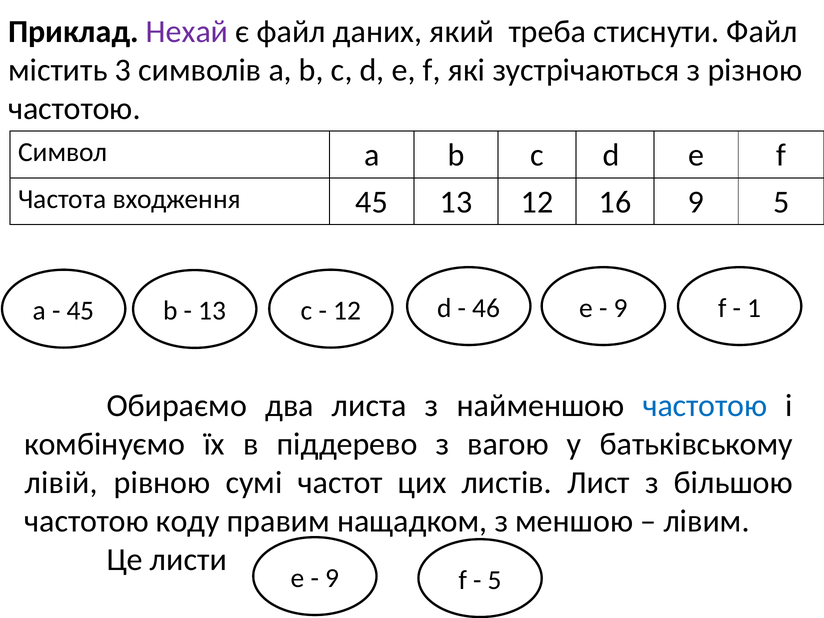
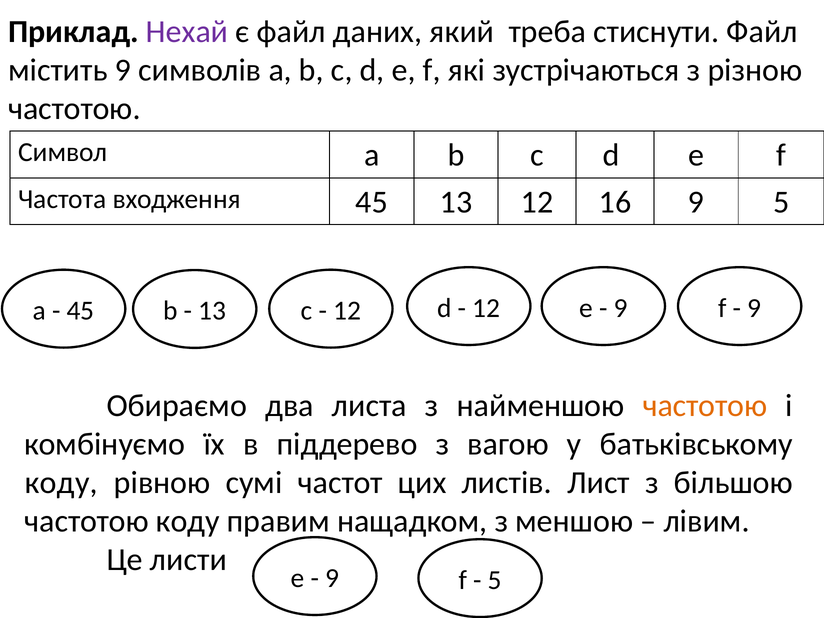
містить 3: 3 -> 9
46 at (486, 308): 46 -> 12
1 at (754, 308): 1 -> 9
частотою at (705, 406) colour: blue -> orange
лівій at (61, 483): лівій -> коду
